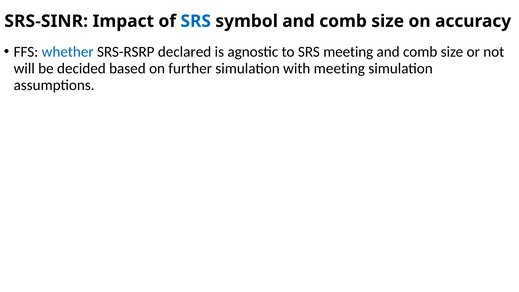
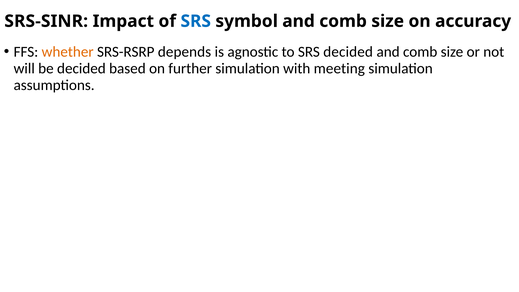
whether colour: blue -> orange
declared: declared -> depends
SRS meeting: meeting -> decided
